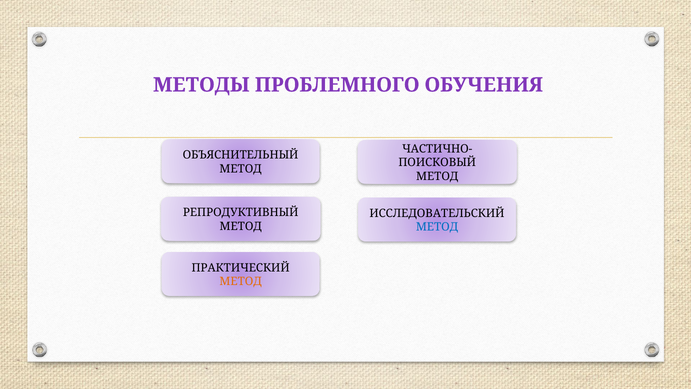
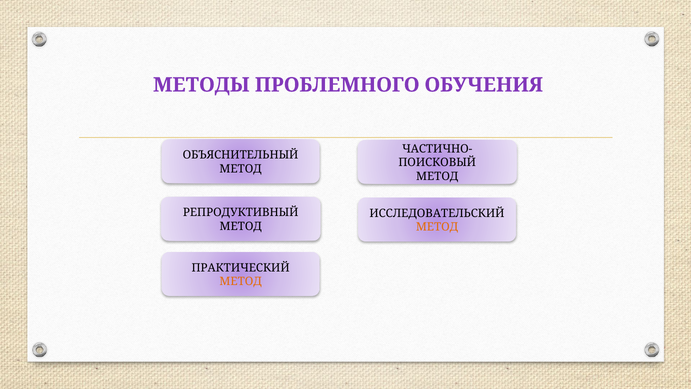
МЕТОД at (437, 227) colour: blue -> orange
